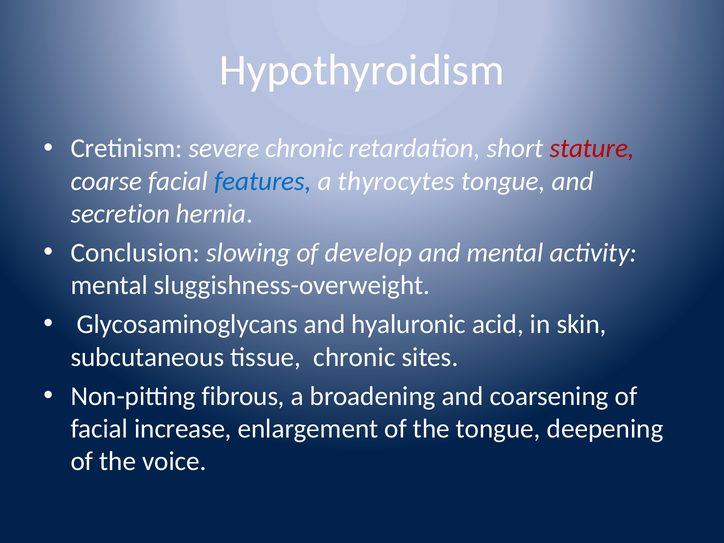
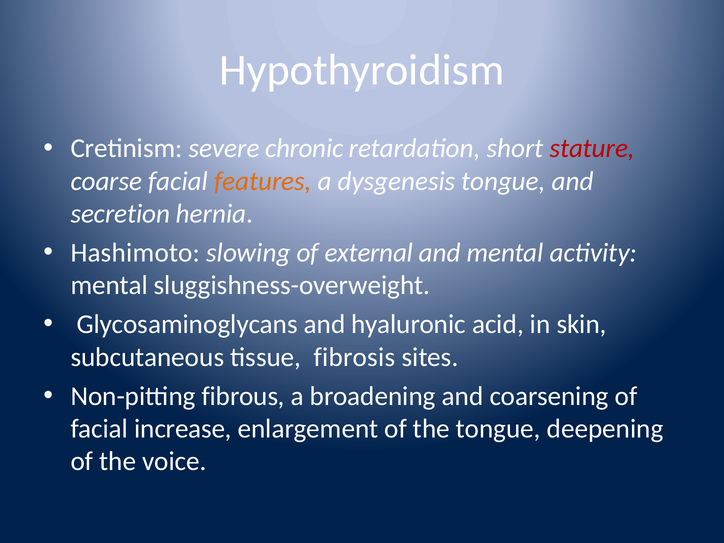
features colour: blue -> orange
thyrocytes: thyrocytes -> dysgenesis
Conclusion: Conclusion -> Hashimoto
develop: develop -> external
tissue chronic: chronic -> fibrosis
